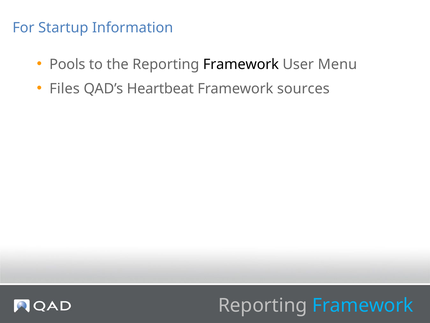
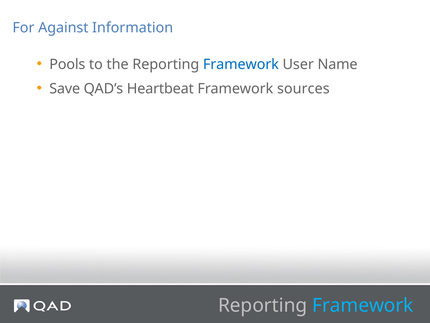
Startup: Startup -> Against
Framework at (241, 64) colour: black -> blue
Menu: Menu -> Name
Files: Files -> Save
